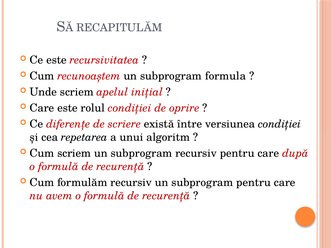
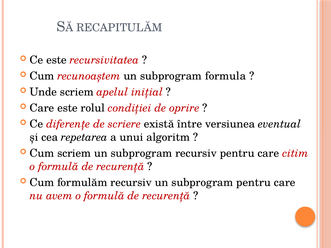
versiunea condiţiei: condiţiei -> eventual
după: după -> citim
